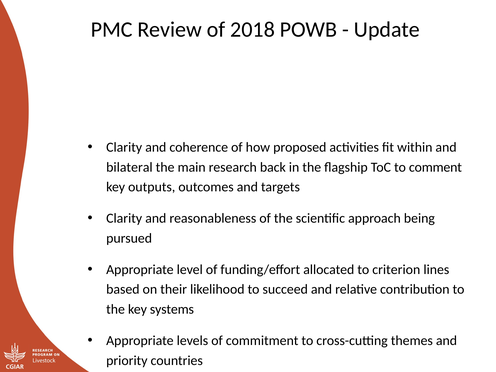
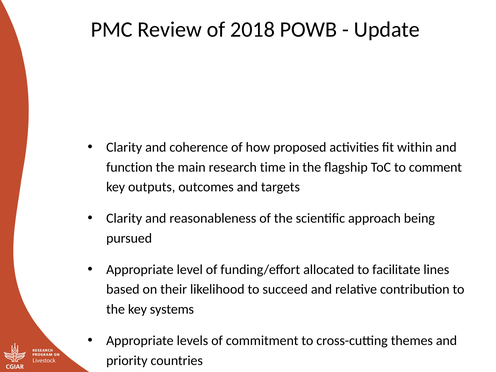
bilateral: bilateral -> function
back: back -> time
criterion: criterion -> facilitate
